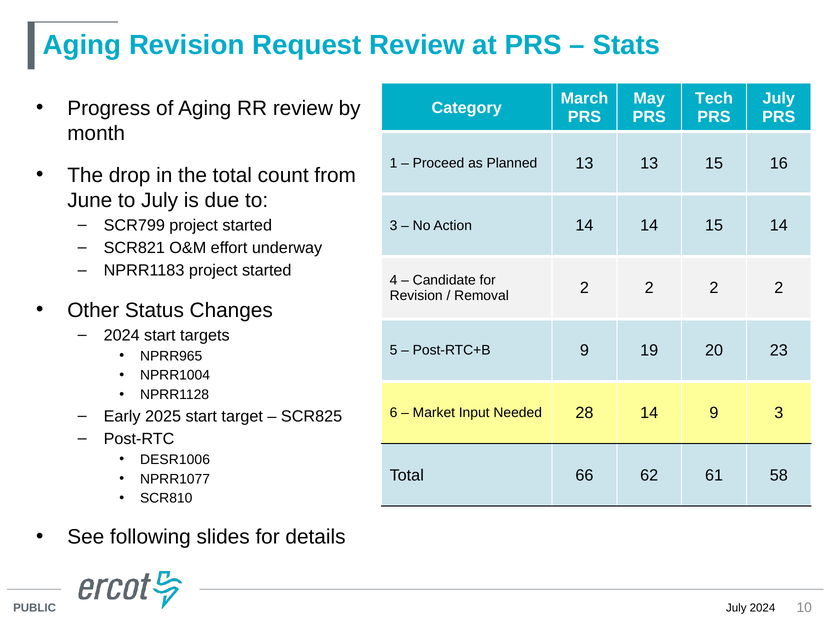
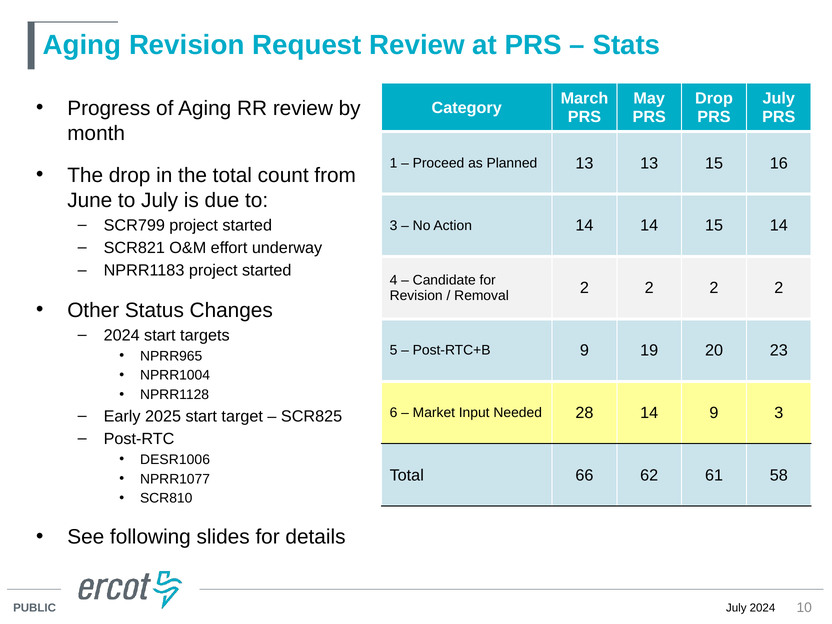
Tech at (714, 99): Tech -> Drop
